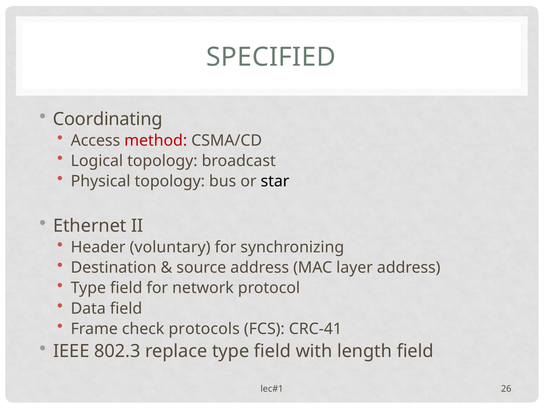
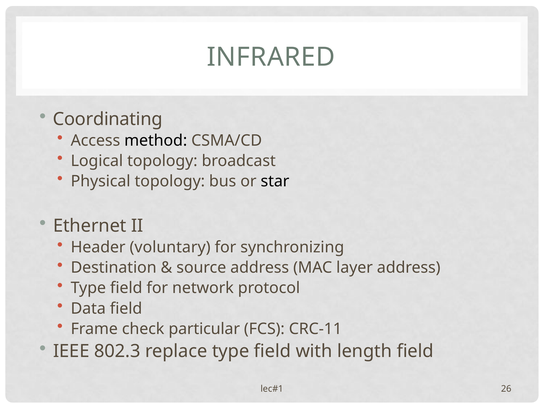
SPECIFIED: SPECIFIED -> INFRARED
method colour: red -> black
protocols: protocols -> particular
CRC-41: CRC-41 -> CRC-11
